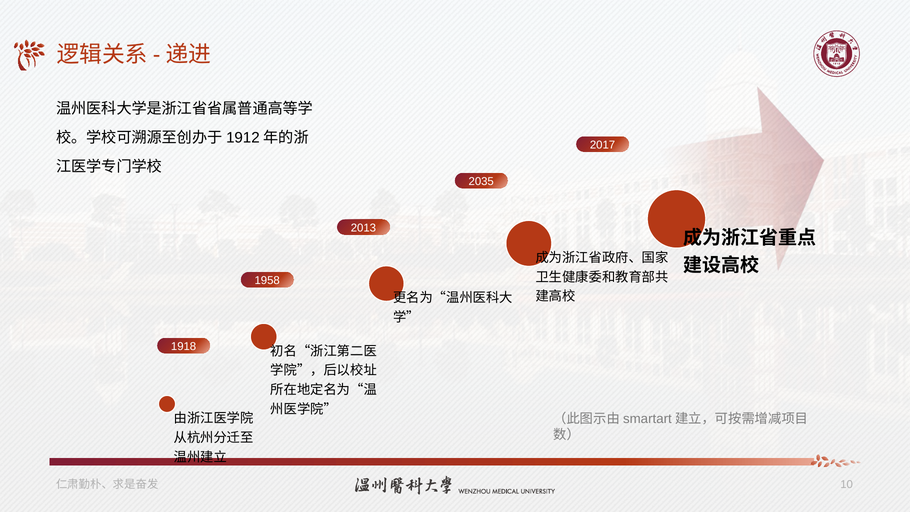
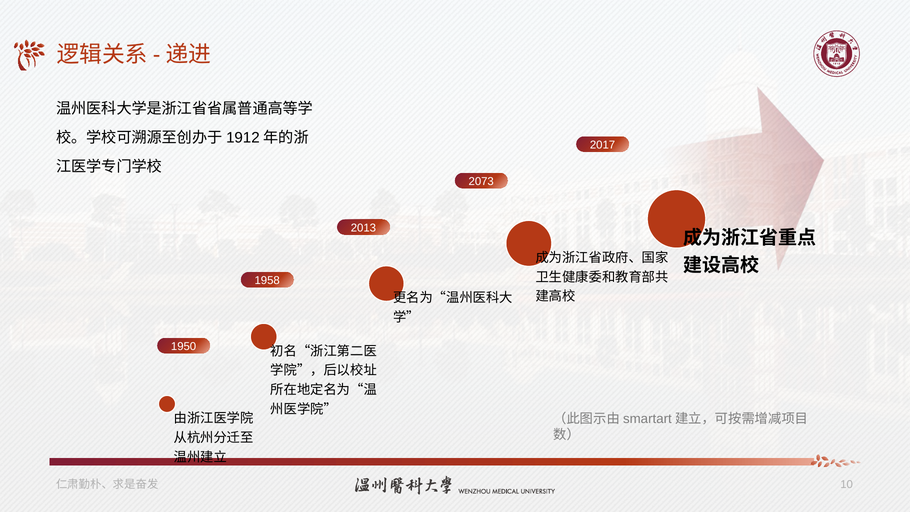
2035: 2035 -> 2073
1918: 1918 -> 1950
